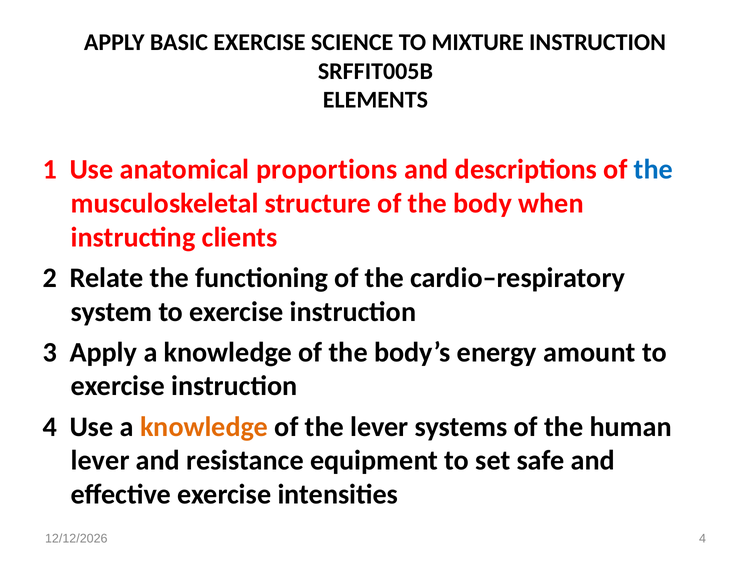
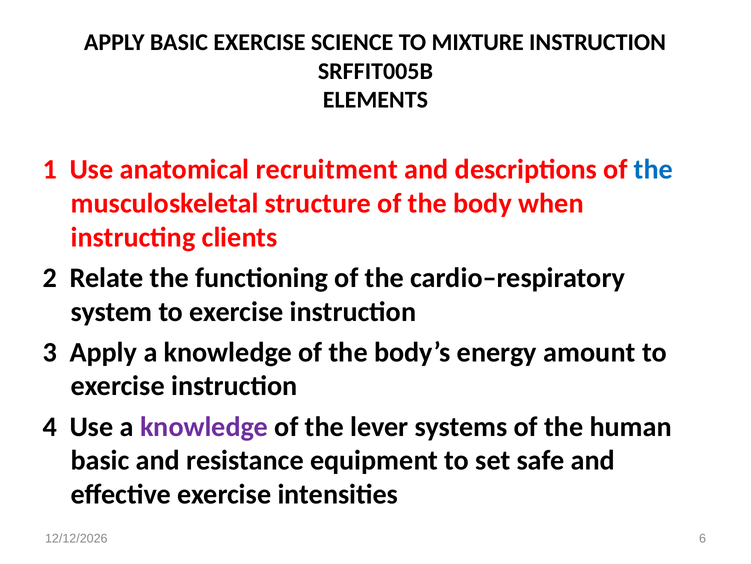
proportions: proportions -> recruitment
knowledge at (204, 426) colour: orange -> purple
lever at (100, 460): lever -> basic
4 at (703, 538): 4 -> 6
